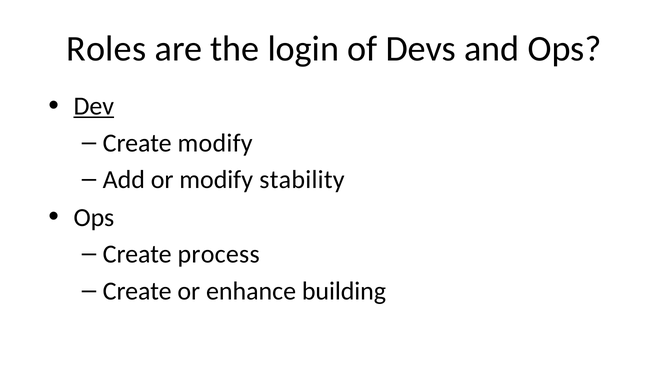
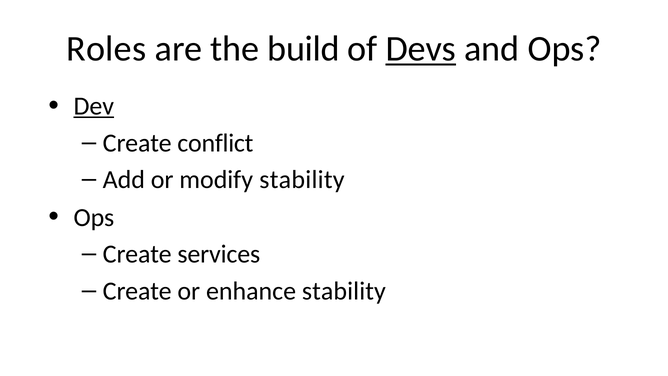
login: login -> build
Devs underline: none -> present
Create modify: modify -> conflict
process: process -> services
enhance building: building -> stability
